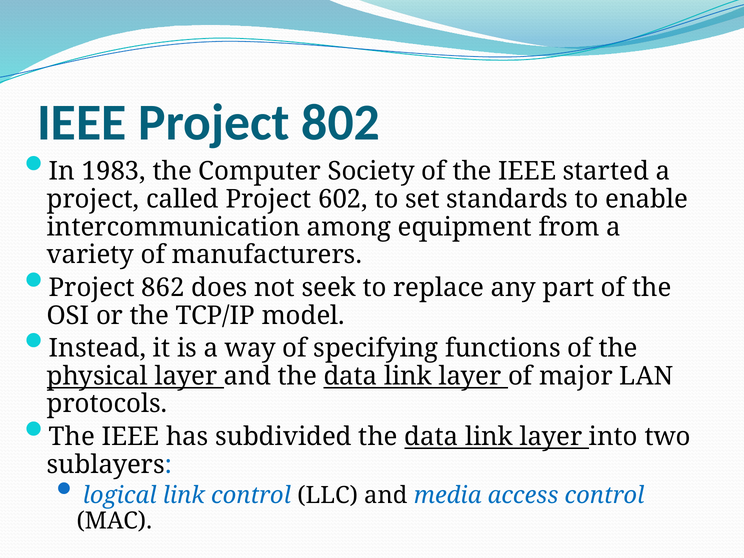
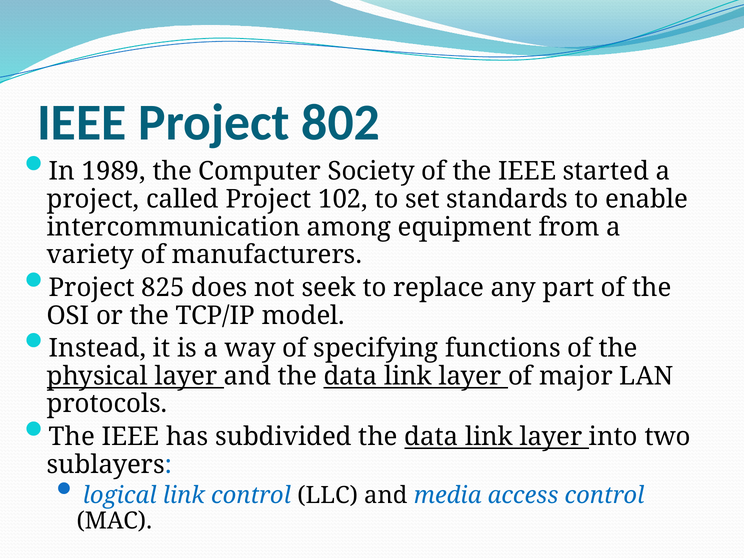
1983: 1983 -> 1989
602: 602 -> 102
862: 862 -> 825
